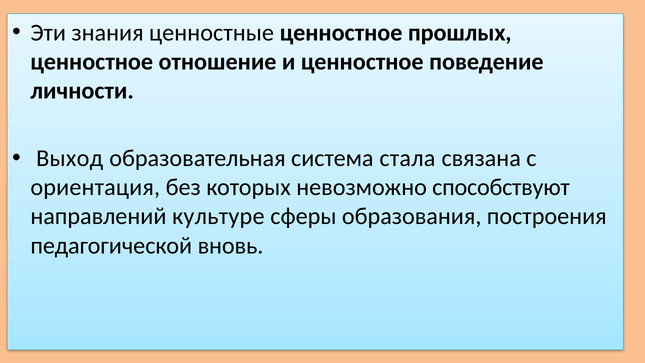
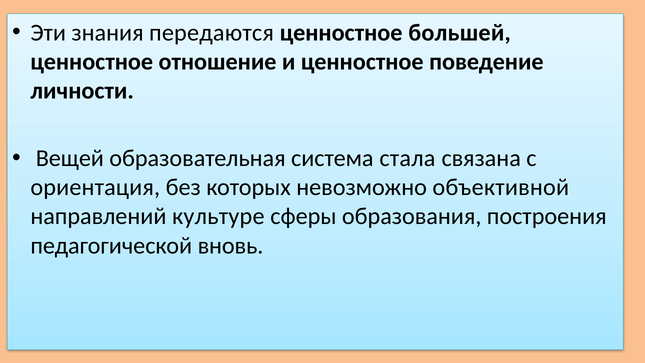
ценностные: ценностные -> передаются
прошлых: прошлых -> большей
Выход: Выход -> Вещей
способствуют: способствуют -> объективной
